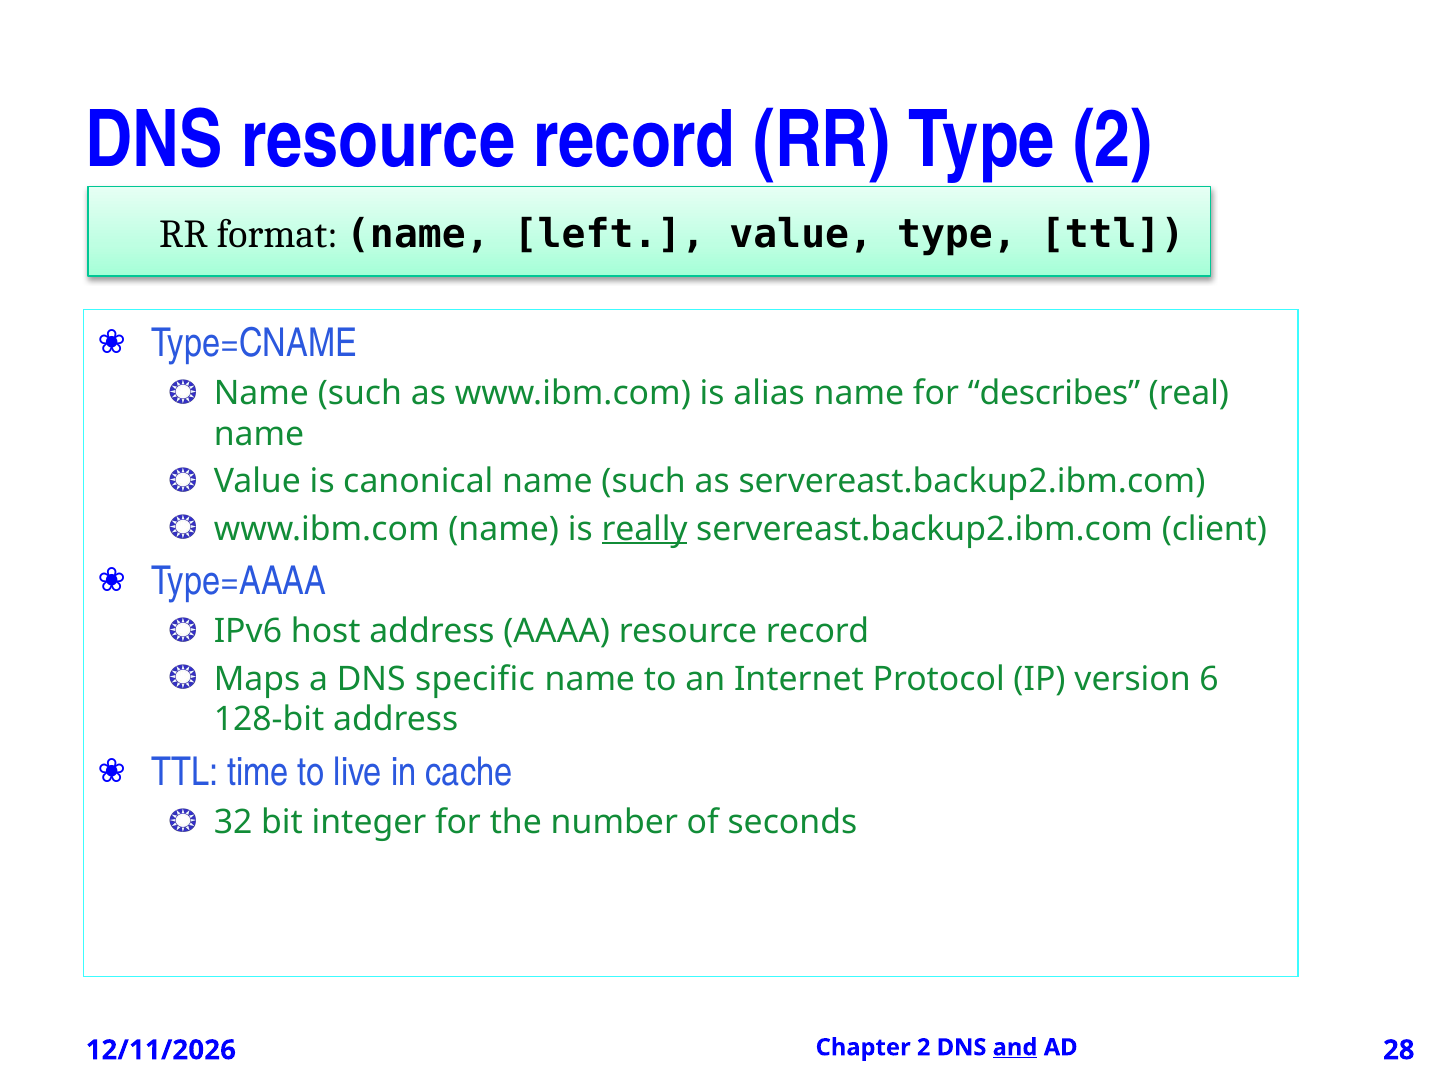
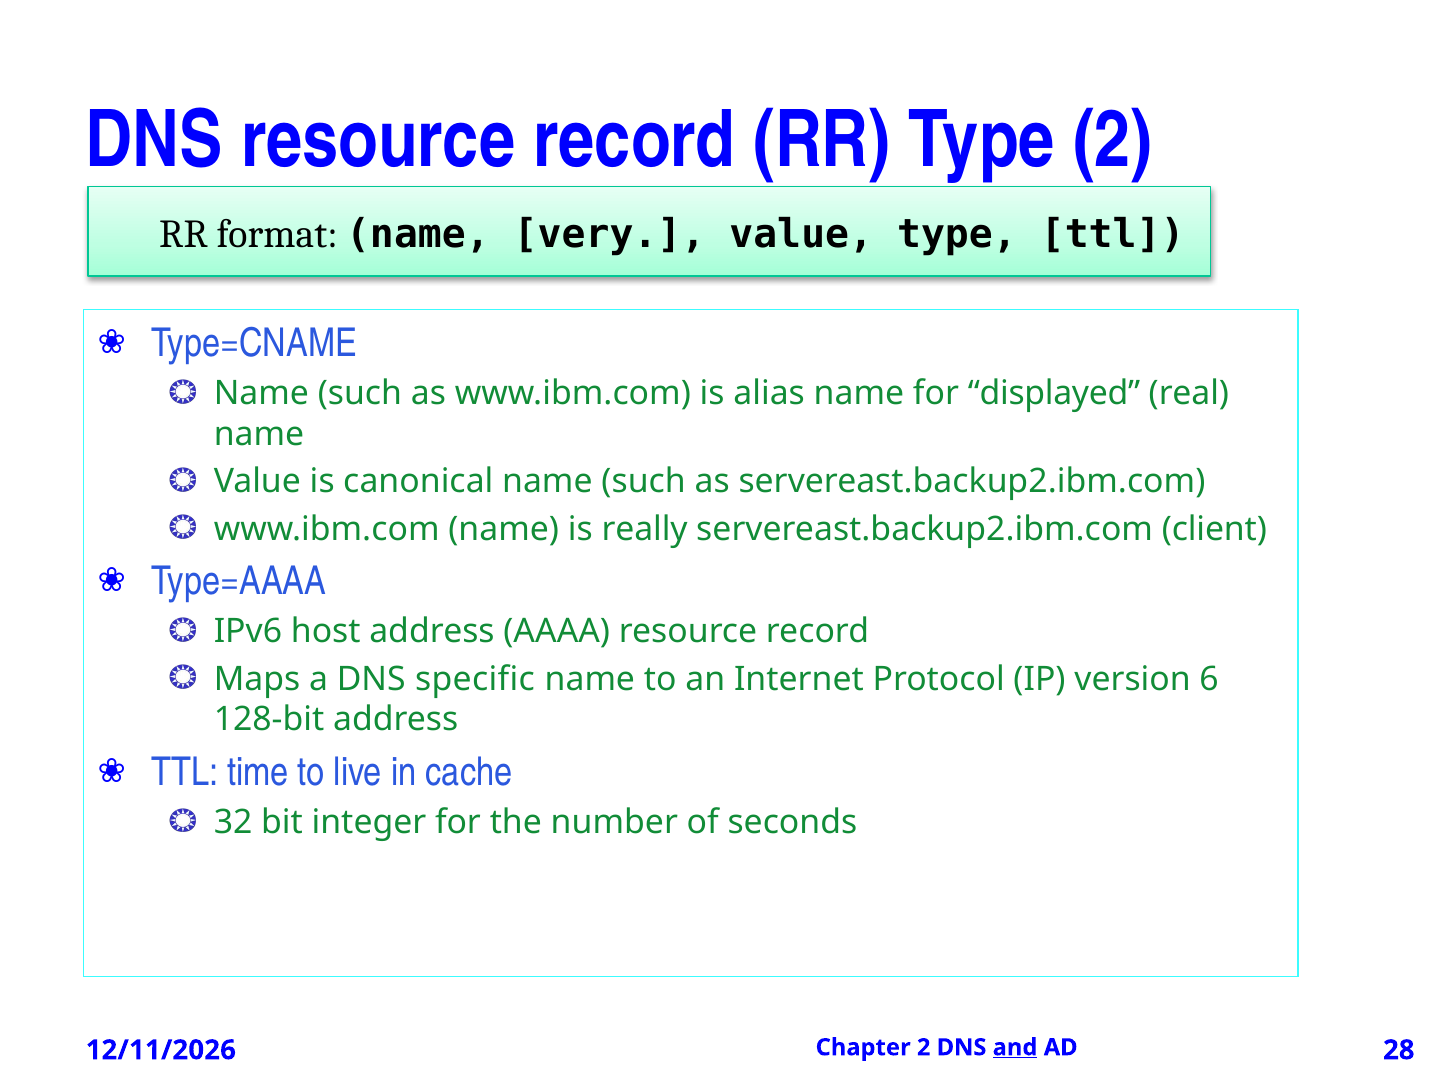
left: left -> very
describes: describes -> displayed
really underline: present -> none
